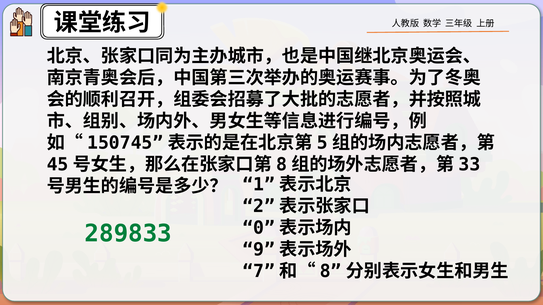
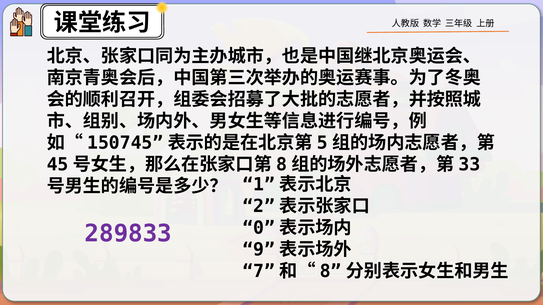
289833 colour: green -> purple
